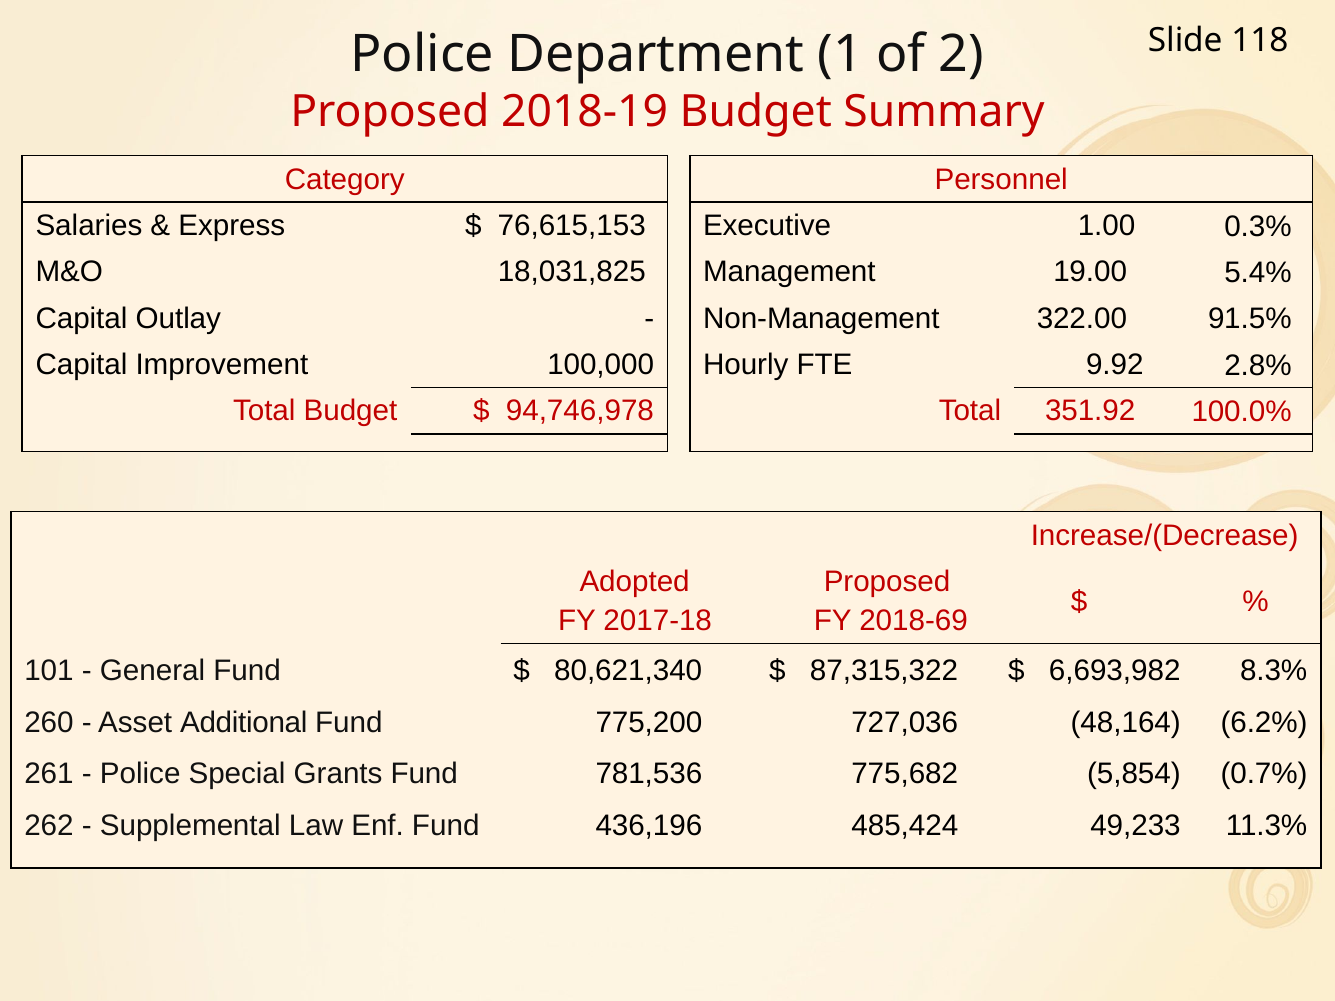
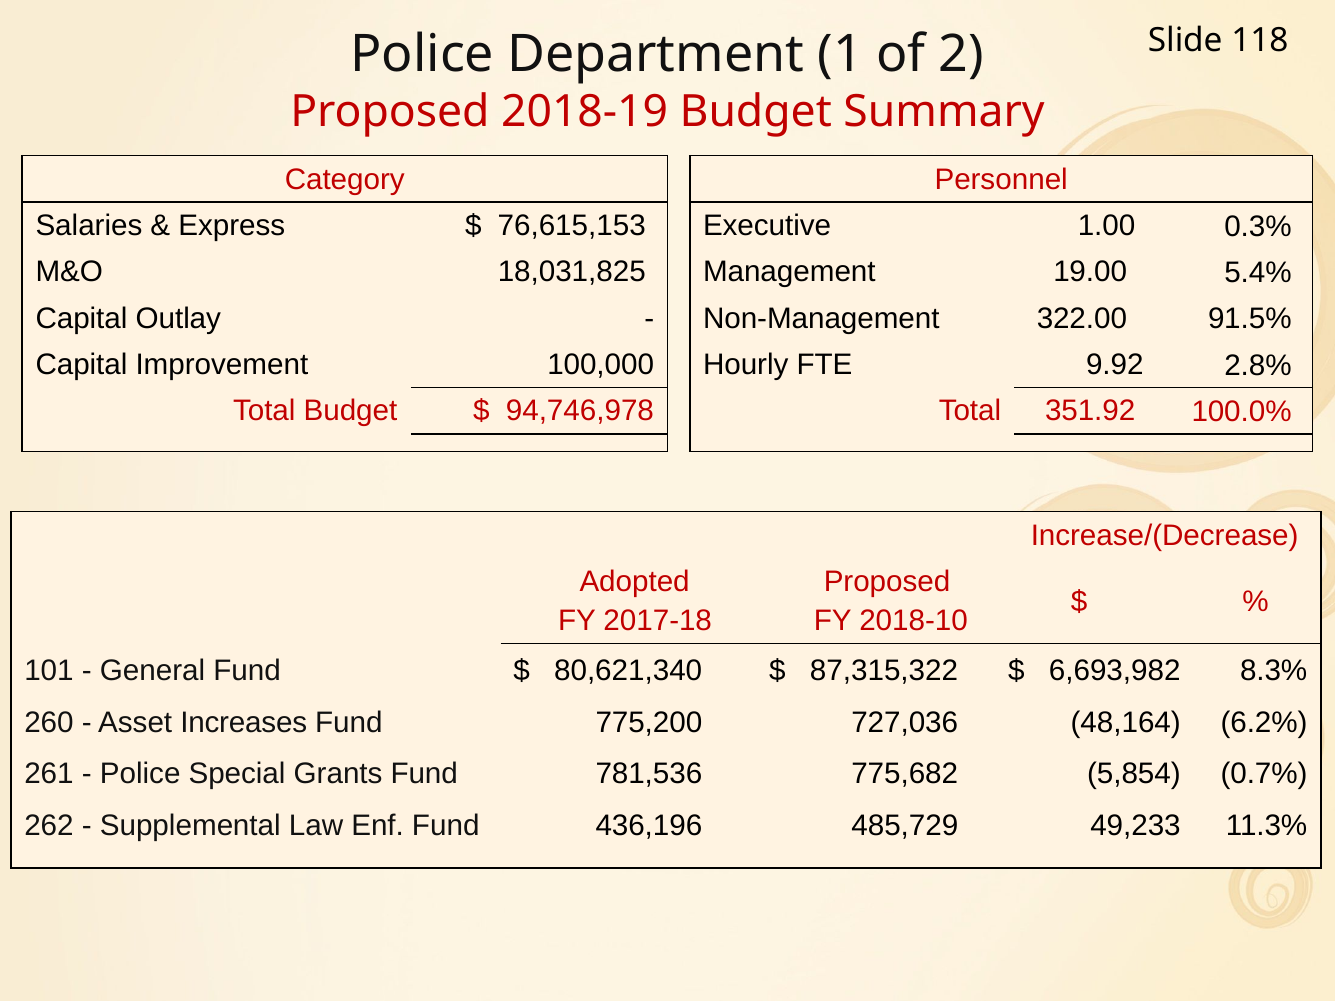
2018-69: 2018-69 -> 2018-10
Additional: Additional -> Increases
485,424: 485,424 -> 485,729
